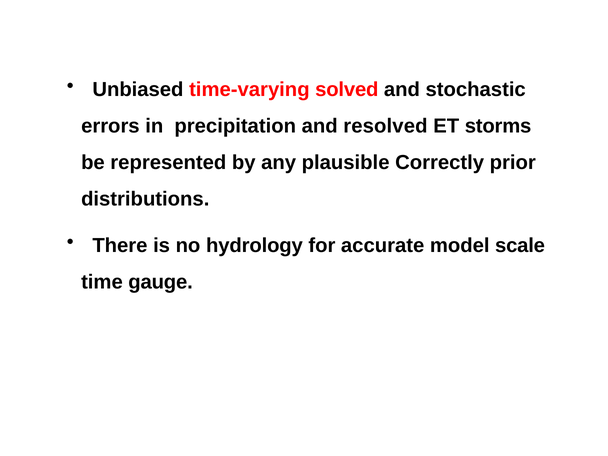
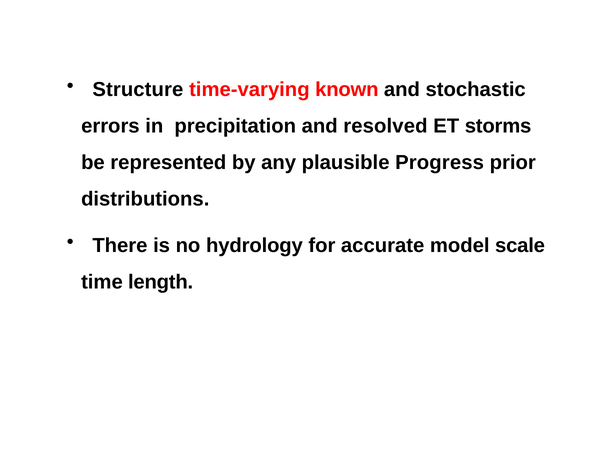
Unbiased: Unbiased -> Structure
solved: solved -> known
Correctly: Correctly -> Progress
gauge: gauge -> length
